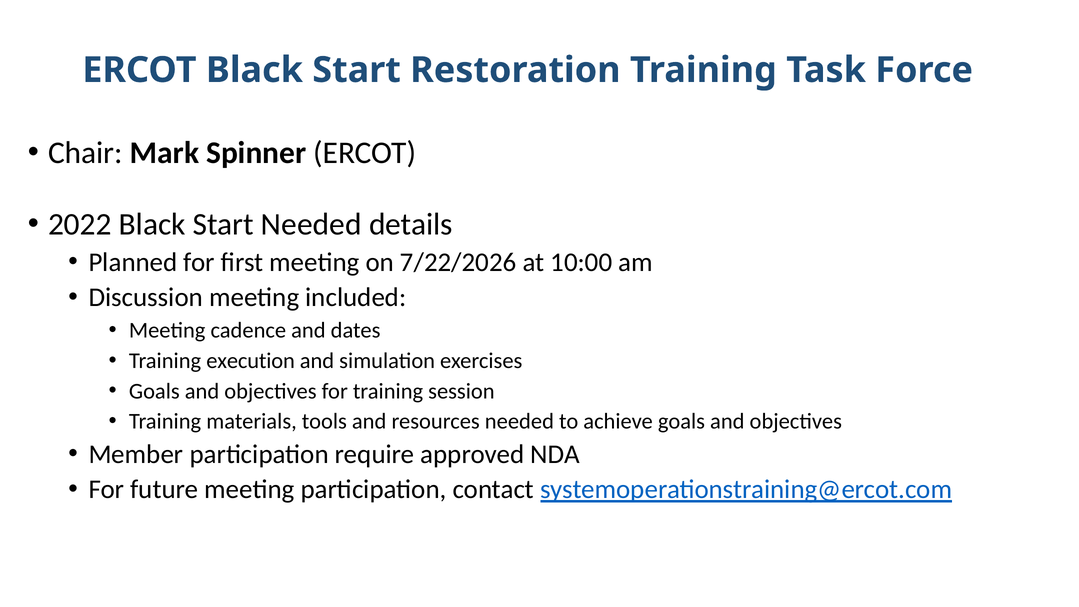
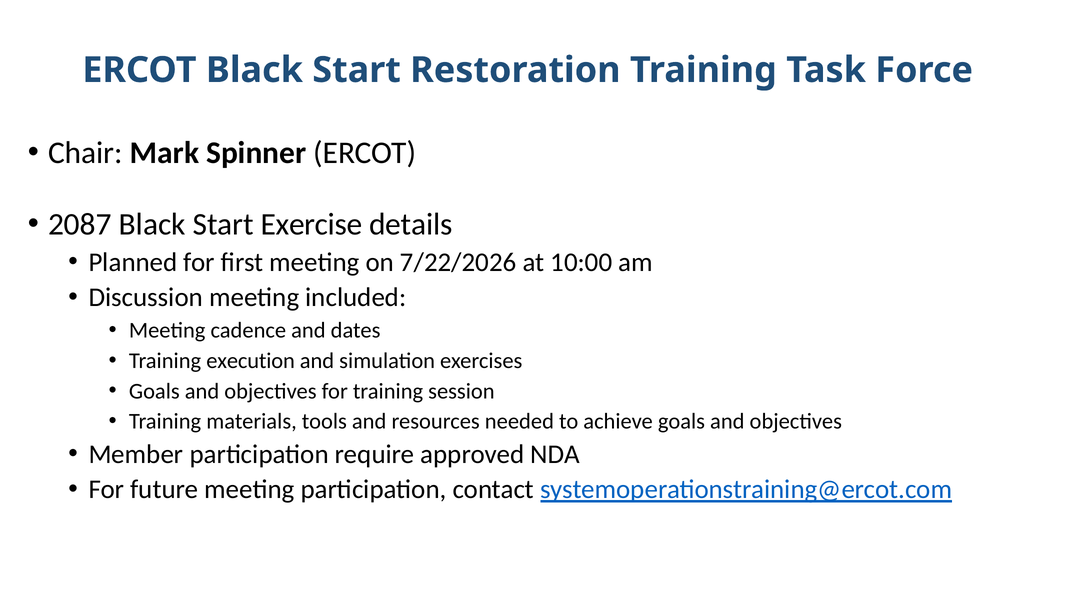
2022: 2022 -> 2087
Start Needed: Needed -> Exercise
